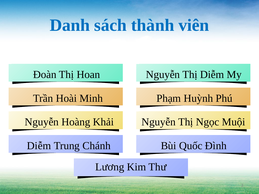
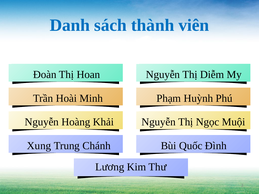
Diễm at (39, 146): Diễm -> Xung
